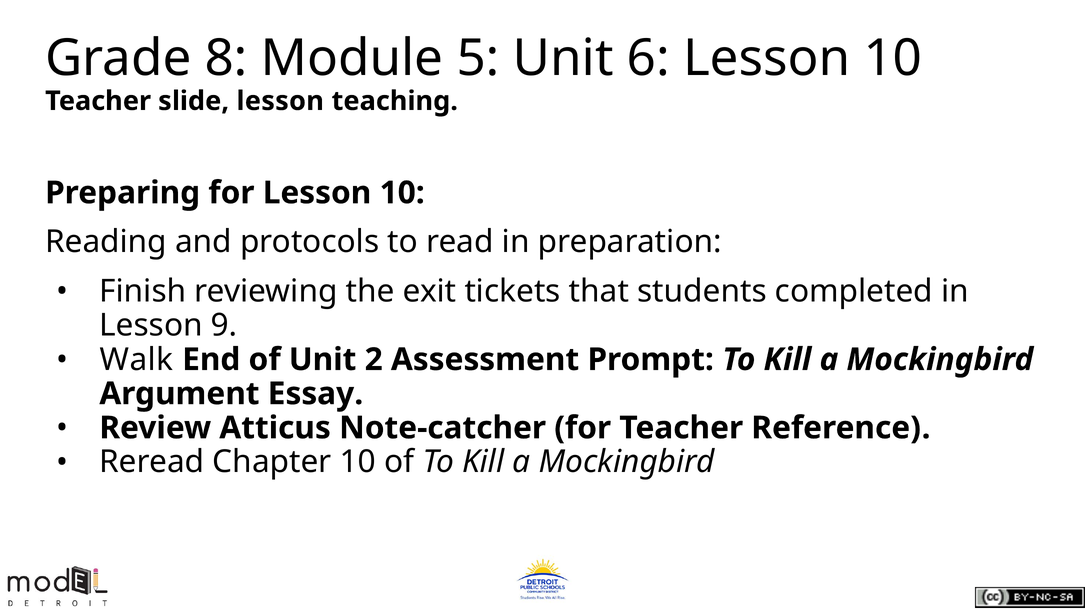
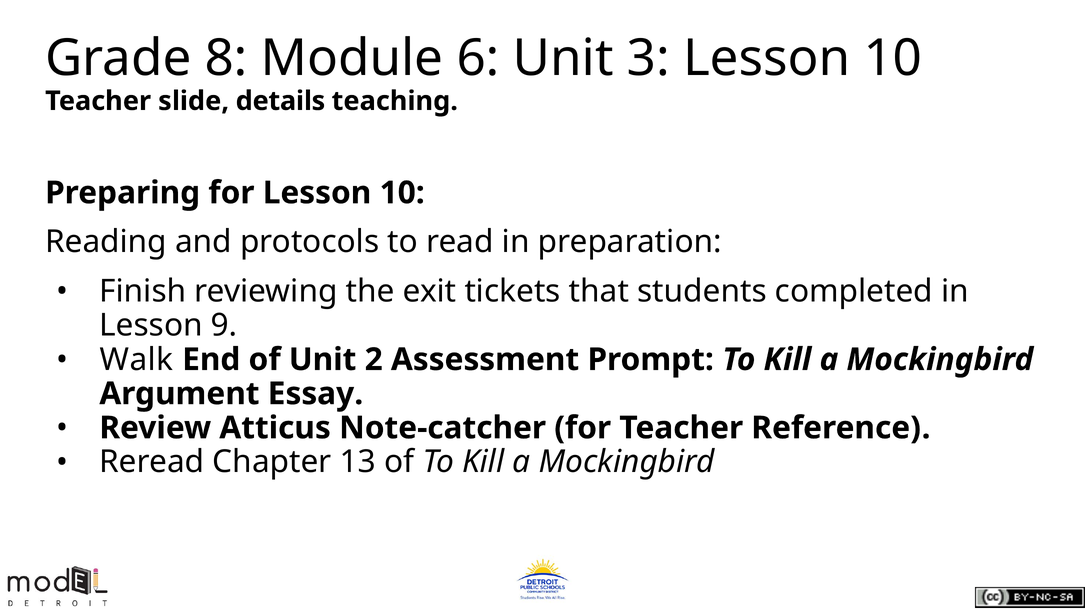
5: 5 -> 6
6: 6 -> 3
slide lesson: lesson -> details
Chapter 10: 10 -> 13
